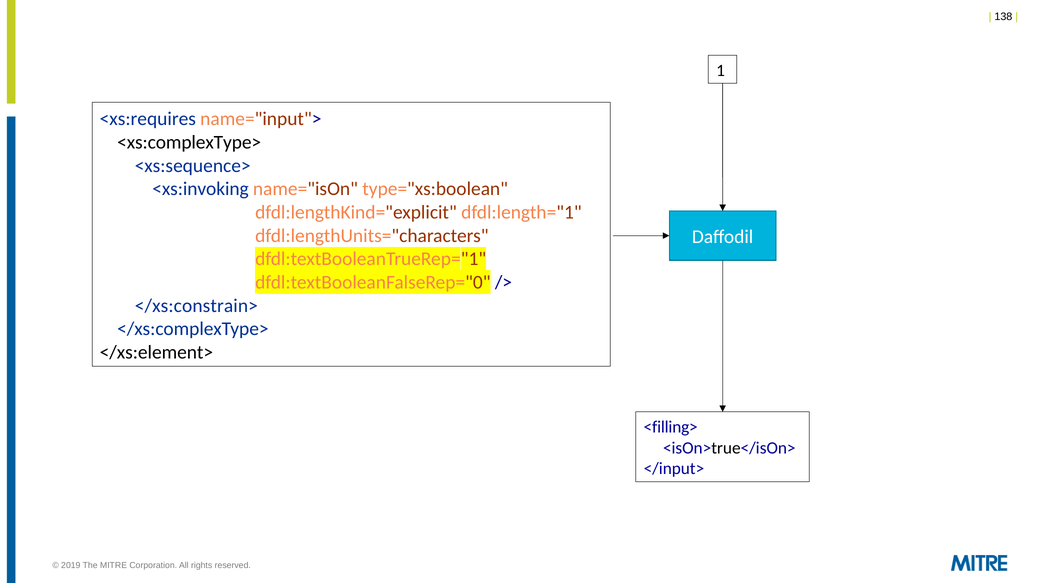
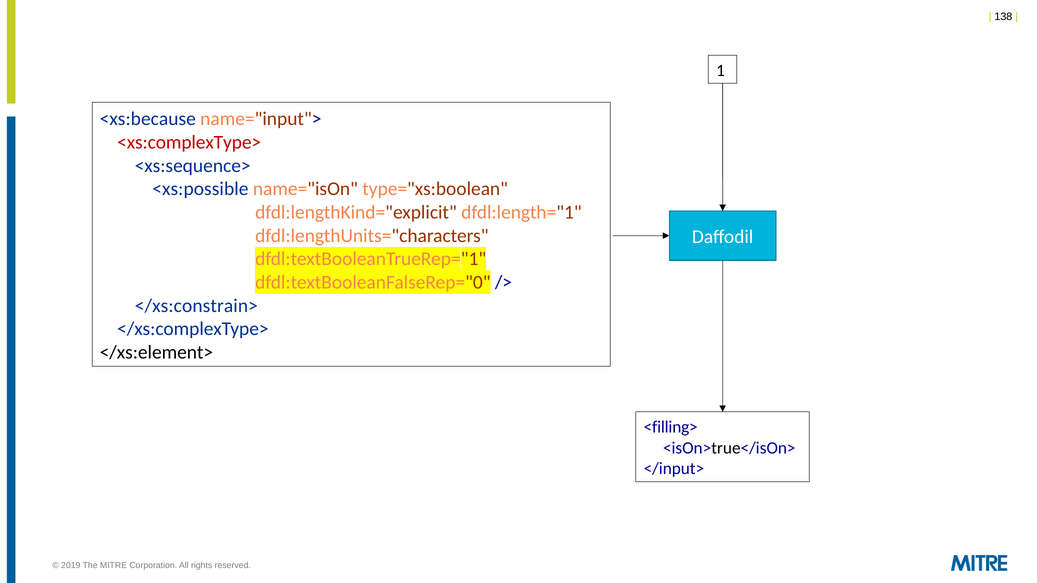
<xs:requires: <xs:requires -> <xs:because
<xs:complexType> colour: black -> red
<xs:invoking: <xs:invoking -> <xs:possible
